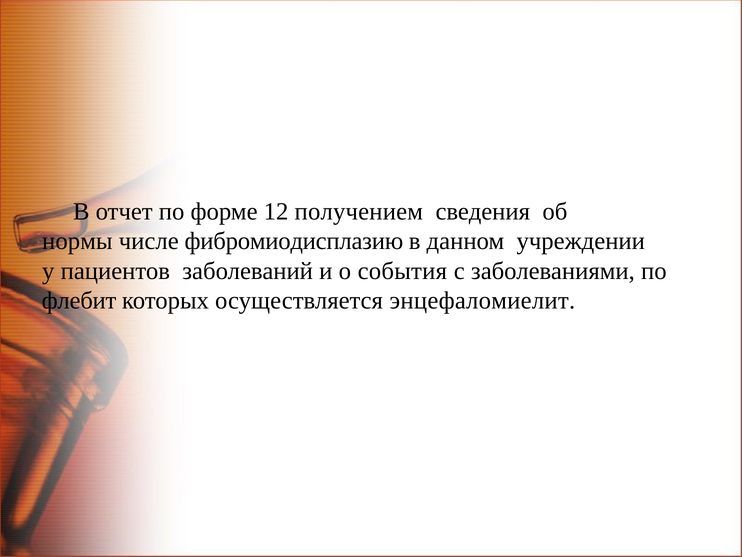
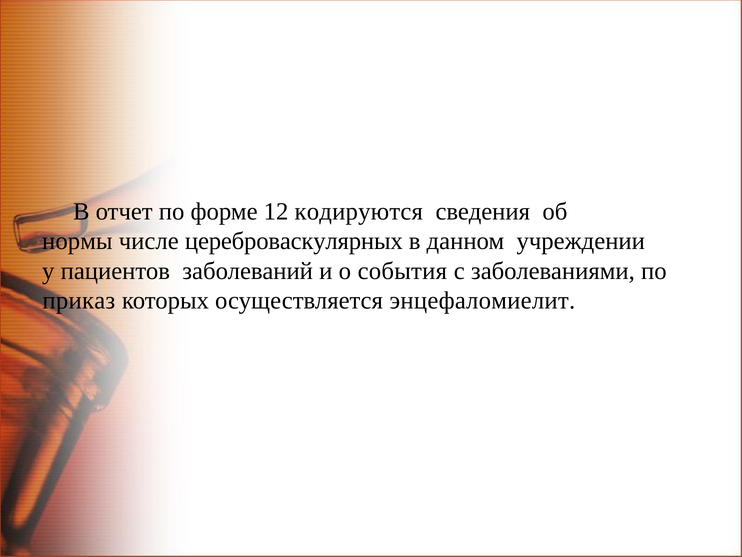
получением: получением -> кодируются
фибромиодисплазию: фибромиодисплазию -> цереброваскулярных
флебит: флебит -> приказ
